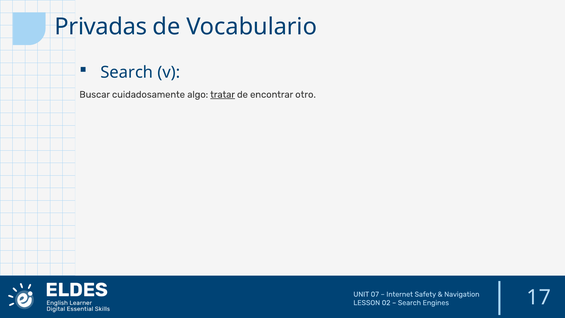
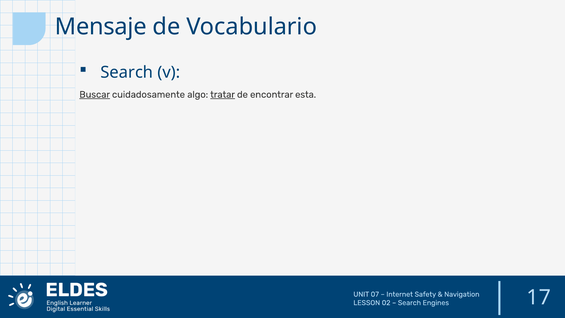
Privadas: Privadas -> Mensaje
Buscar underline: none -> present
otro: otro -> esta
